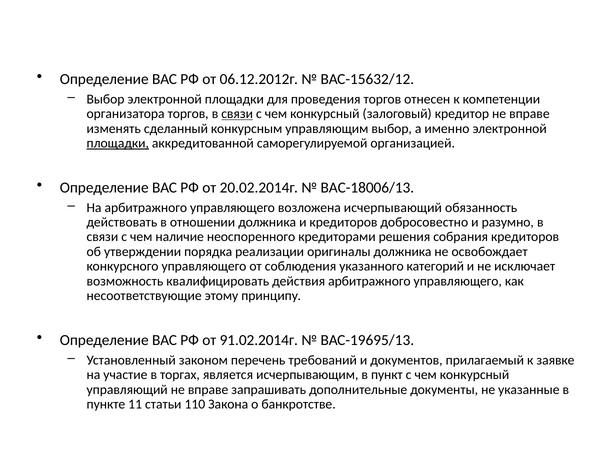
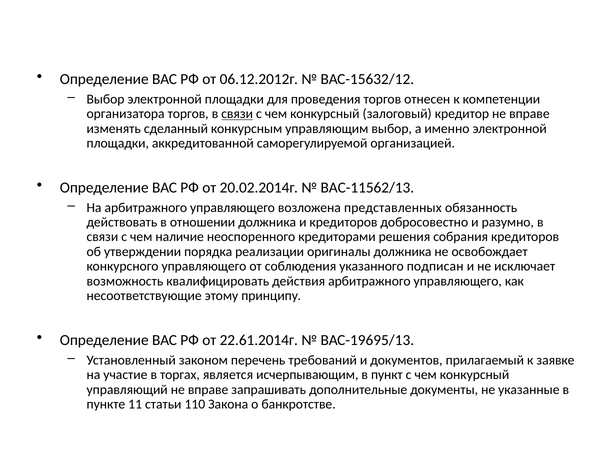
площадки at (118, 143) underline: present -> none
ВАС-18006/13: ВАС-18006/13 -> ВАС-11562/13
исчерпывающий: исчерпывающий -> представленных
категорий: категорий -> подписан
91.02.2014г: 91.02.2014г -> 22.61.2014г
